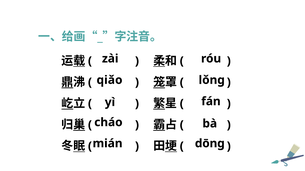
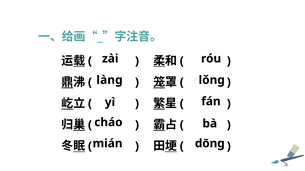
qiǎo: qiǎo -> làng
